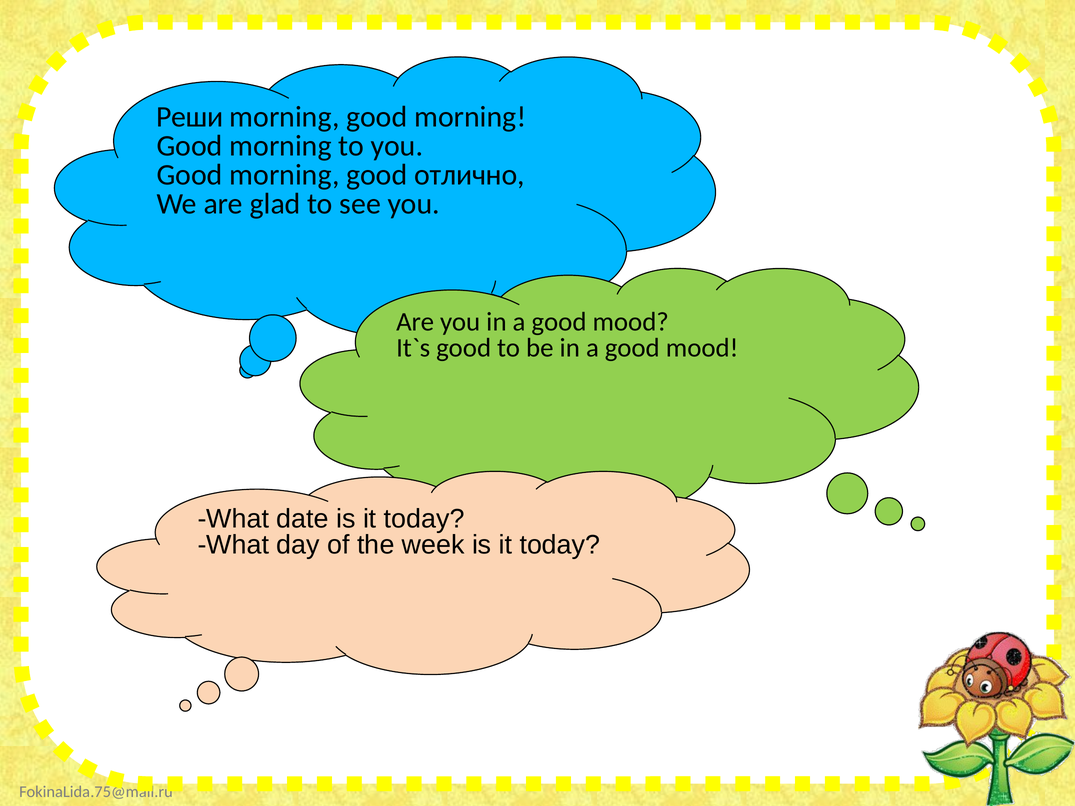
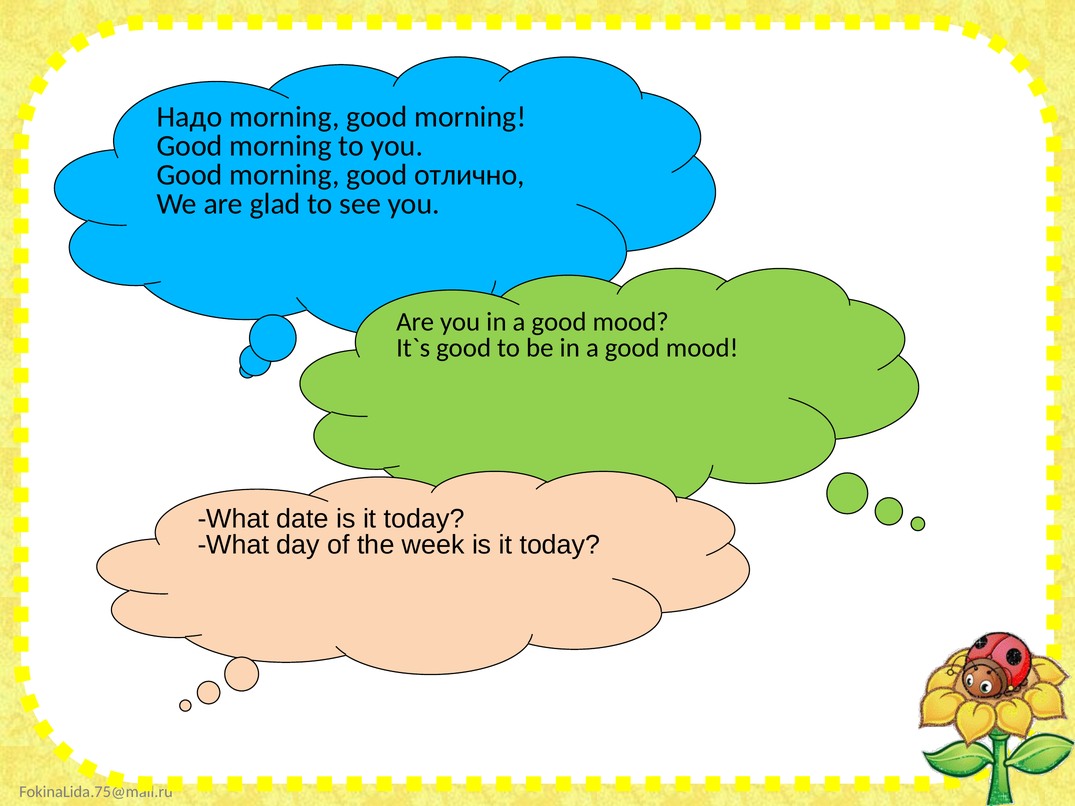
Реши: Реши -> Надо
